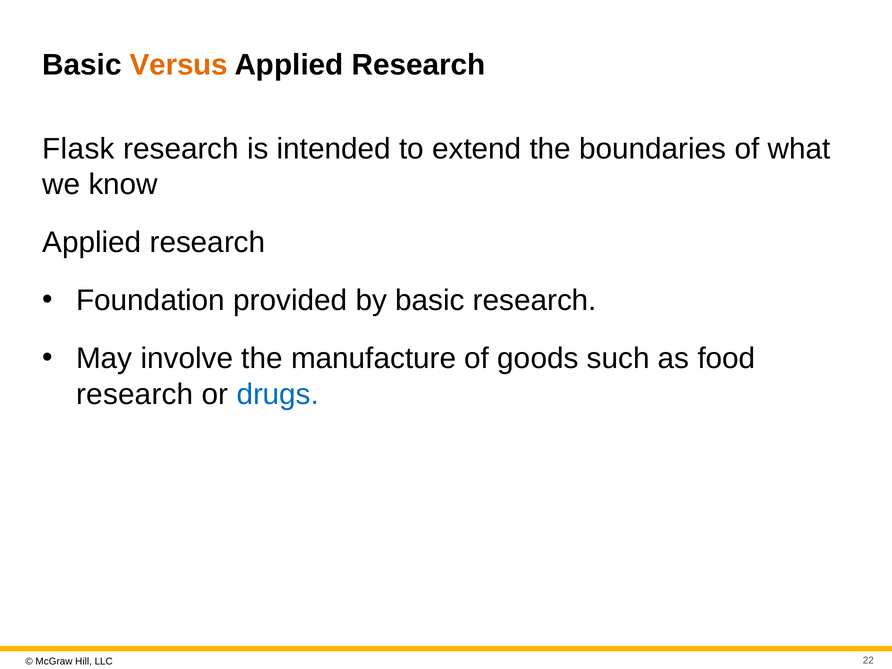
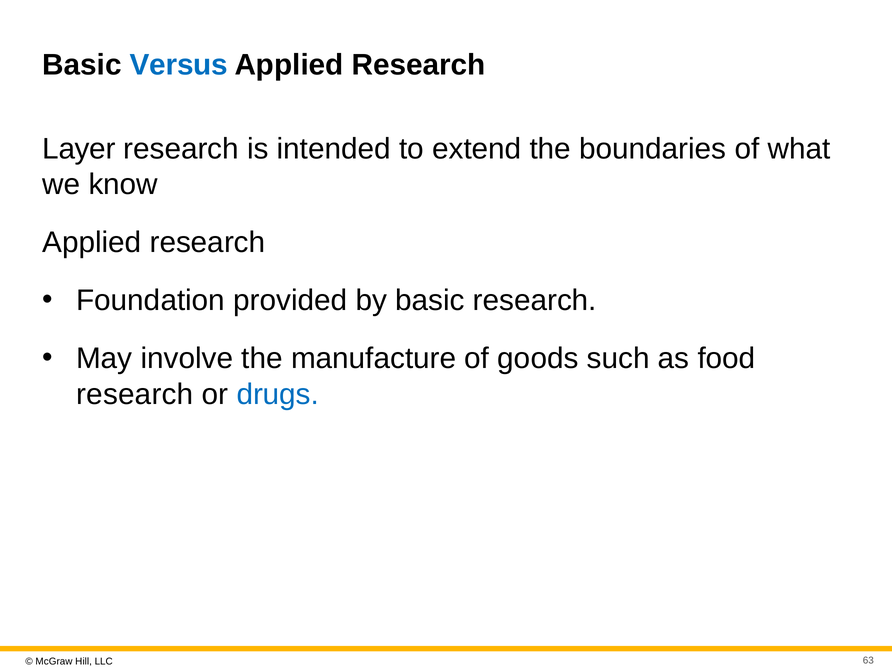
Versus colour: orange -> blue
Flask: Flask -> Layer
22: 22 -> 63
